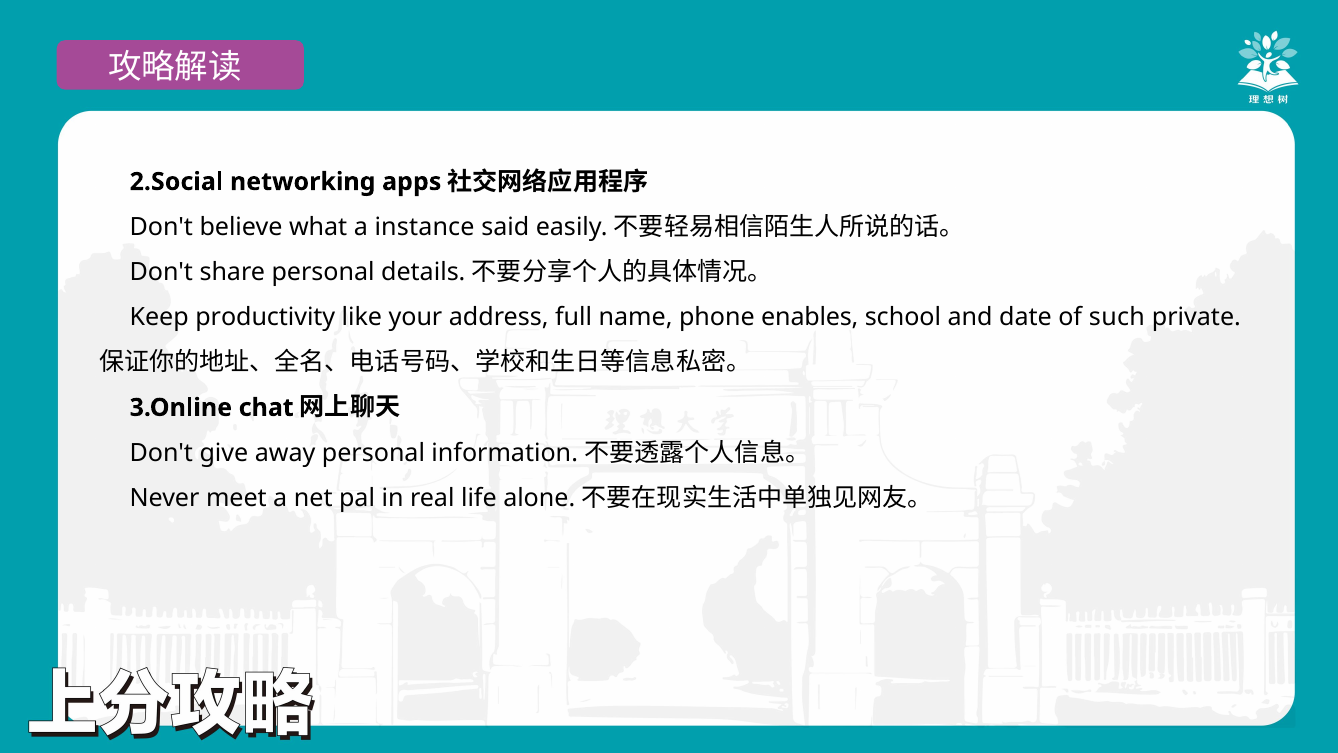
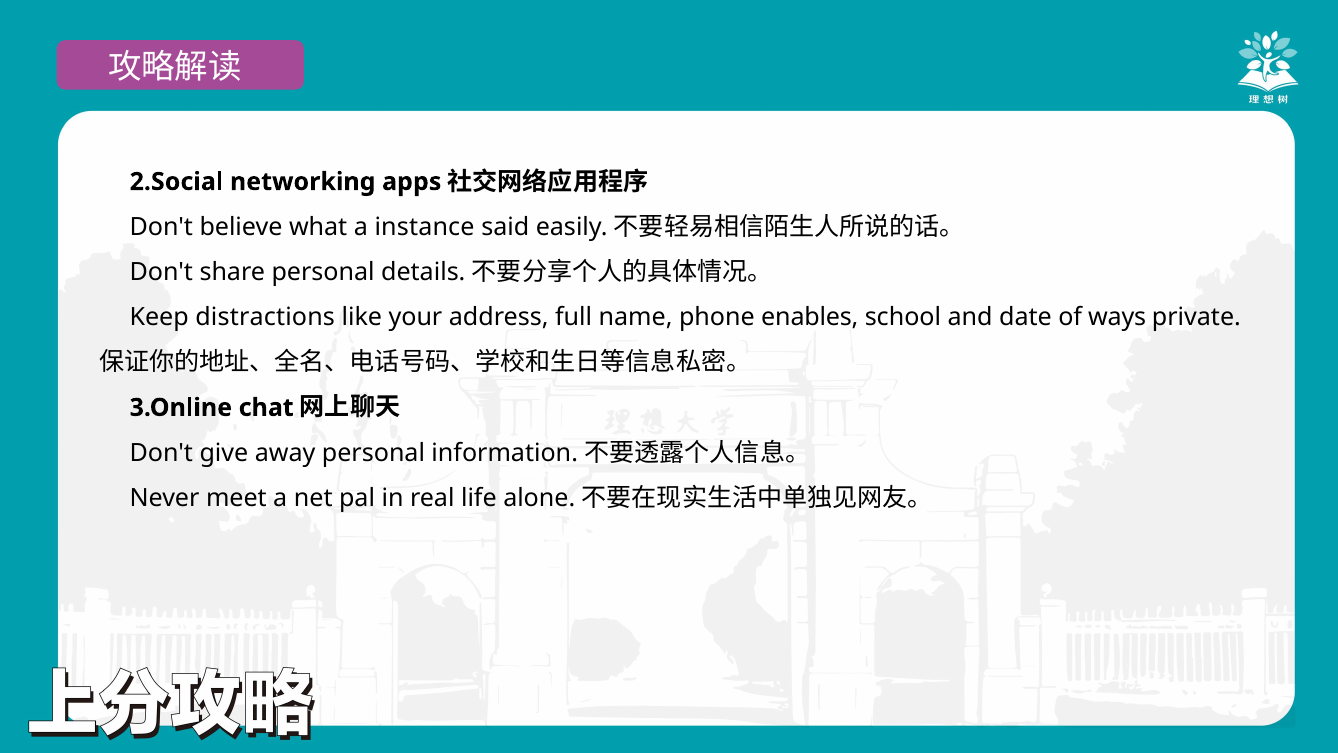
productivity: productivity -> distractions
such: such -> ways
